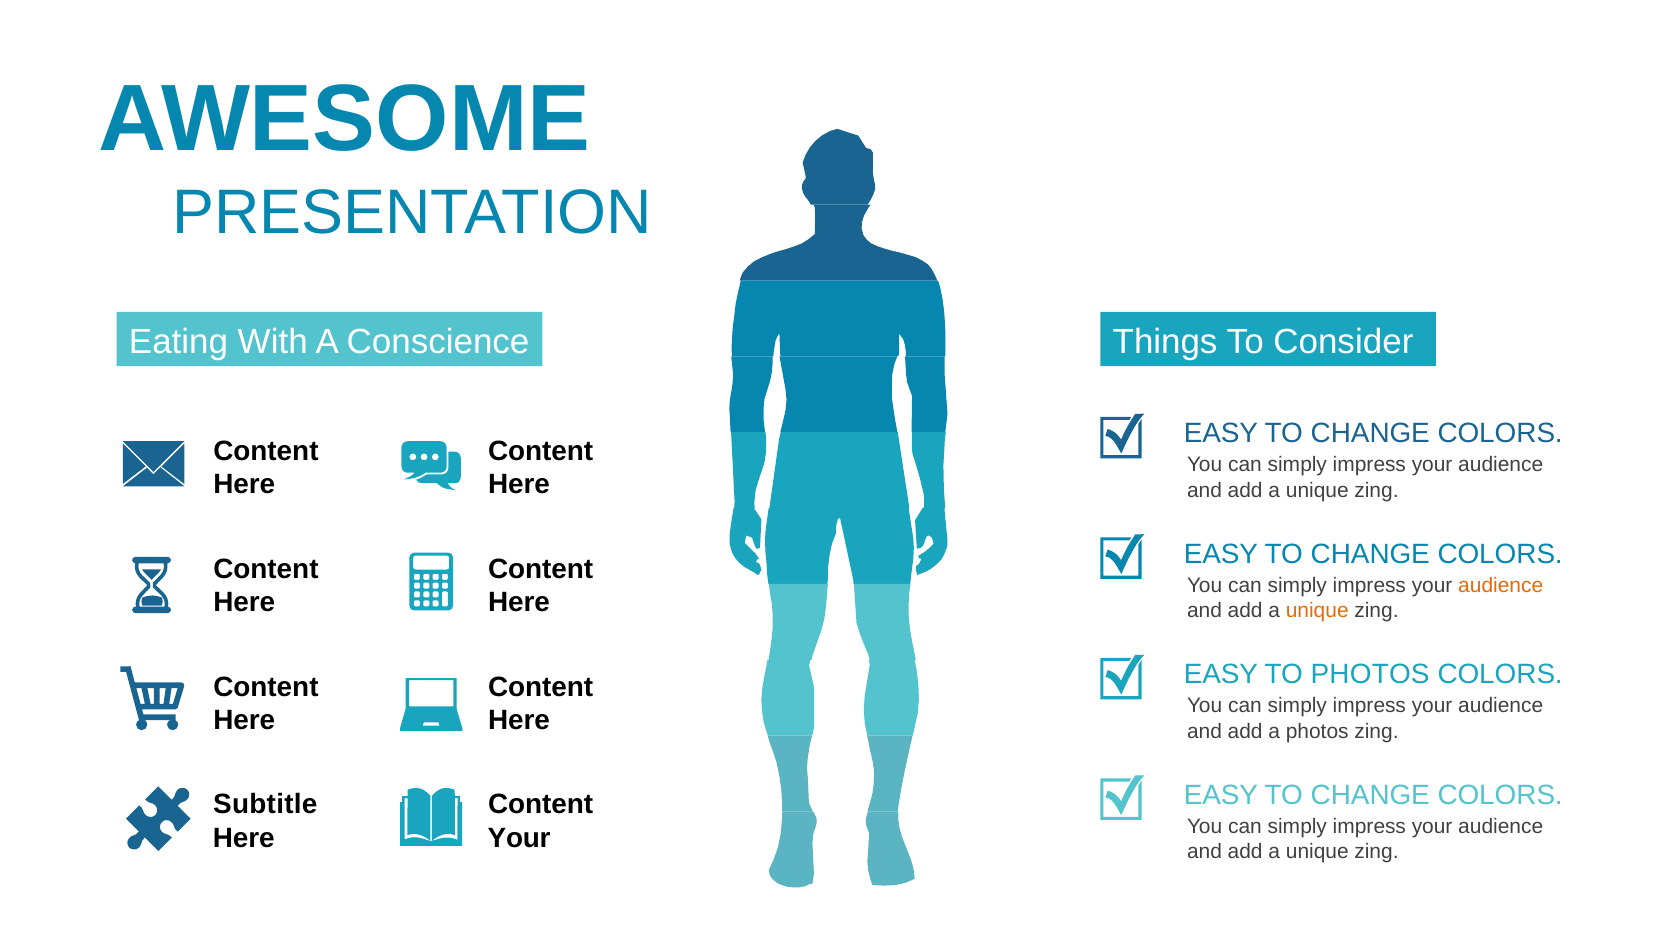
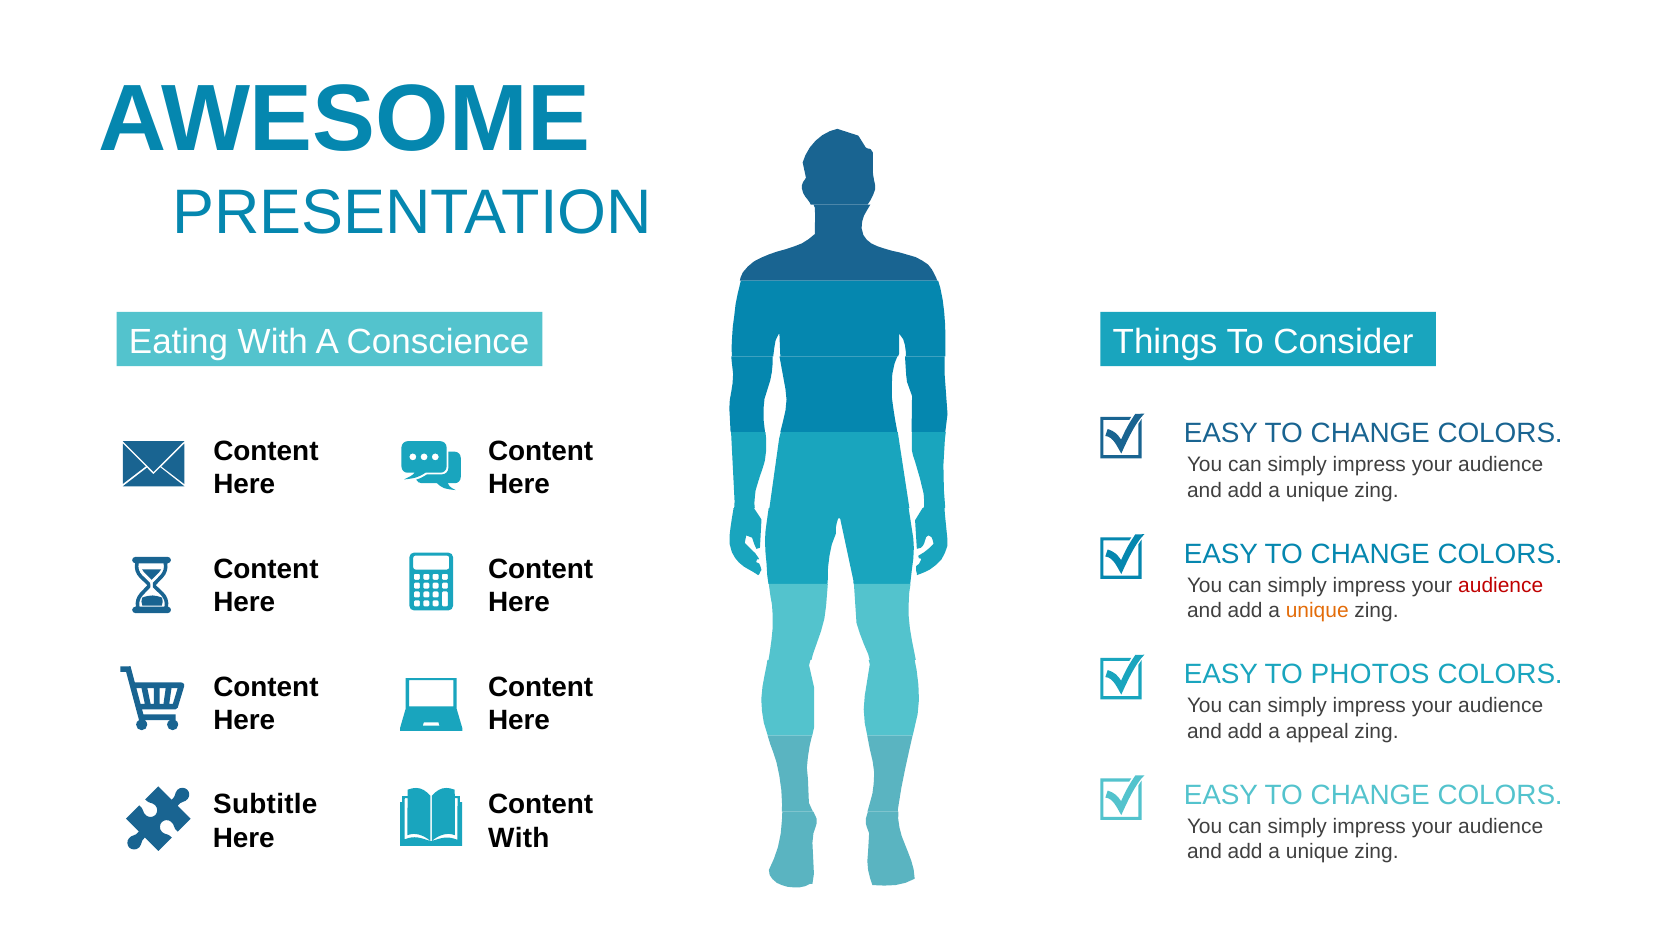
audience at (1501, 586) colour: orange -> red
a photos: photos -> appeal
Your at (519, 838): Your -> With
